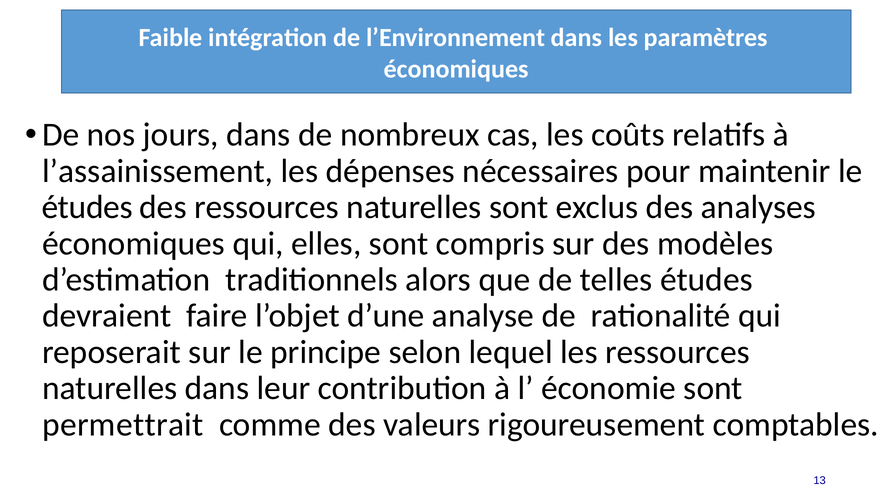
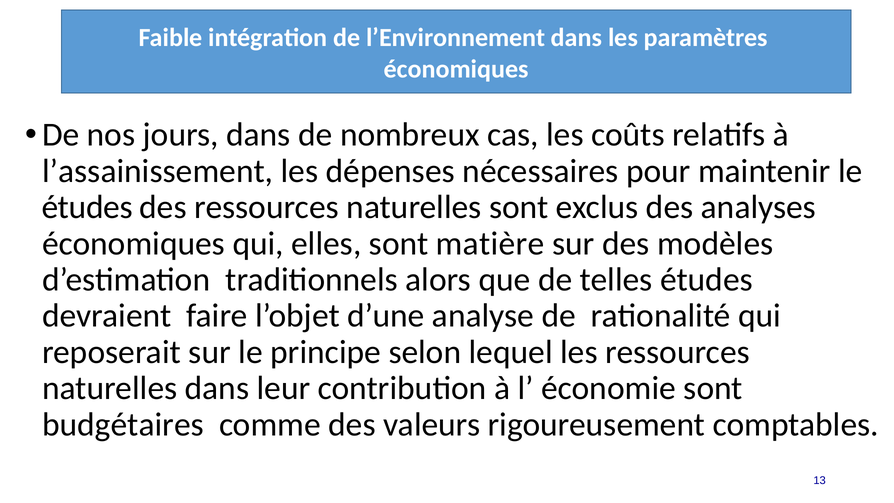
compris: compris -> matière
permettrait: permettrait -> budgétaires
